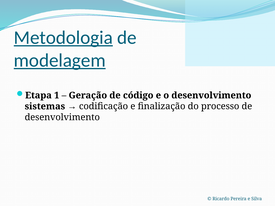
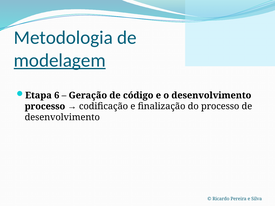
Metodologia underline: present -> none
1: 1 -> 6
sistemas at (45, 106): sistemas -> processo
